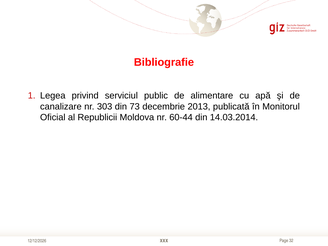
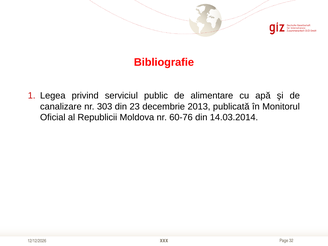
73: 73 -> 23
60-44: 60-44 -> 60-76
